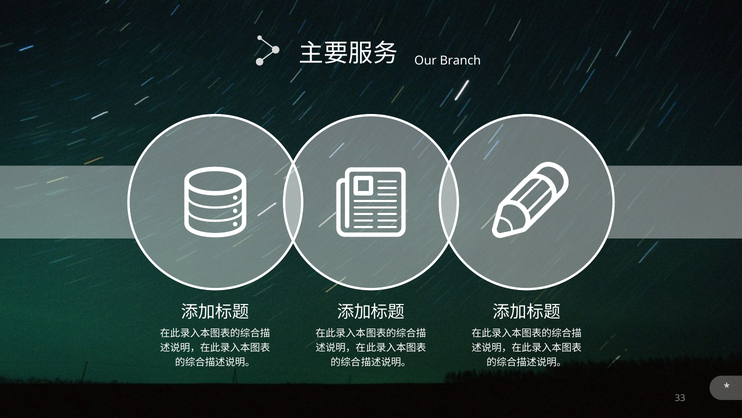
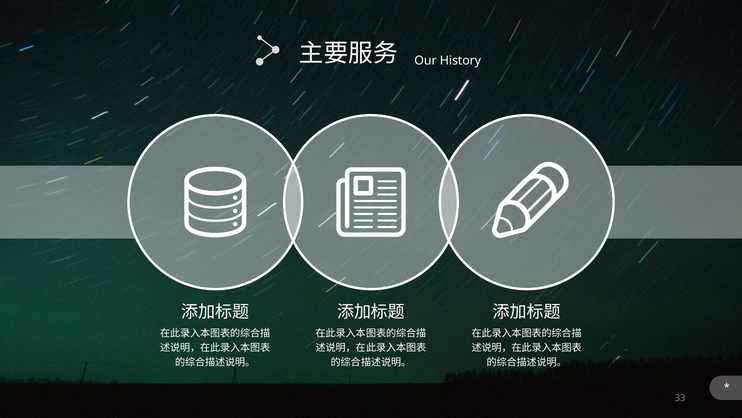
Branch: Branch -> History
